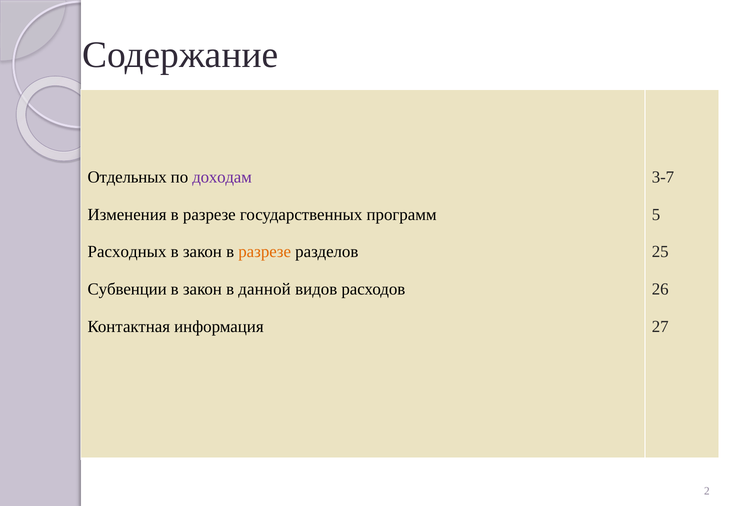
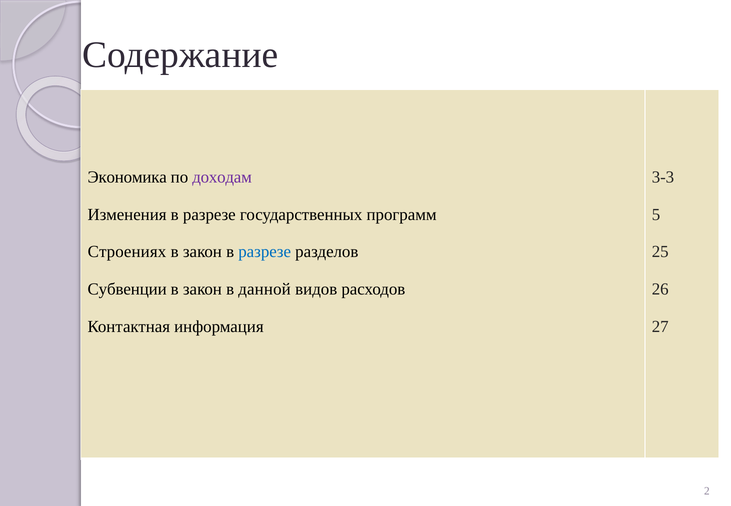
Отдельных: Отдельных -> Экономика
3-7: 3-7 -> 3-3
Расходных: Расходных -> Строениях
разрезе at (265, 252) colour: orange -> blue
